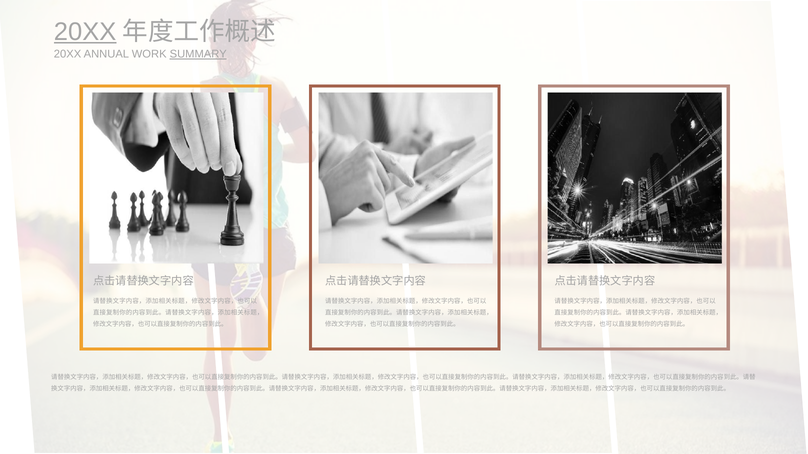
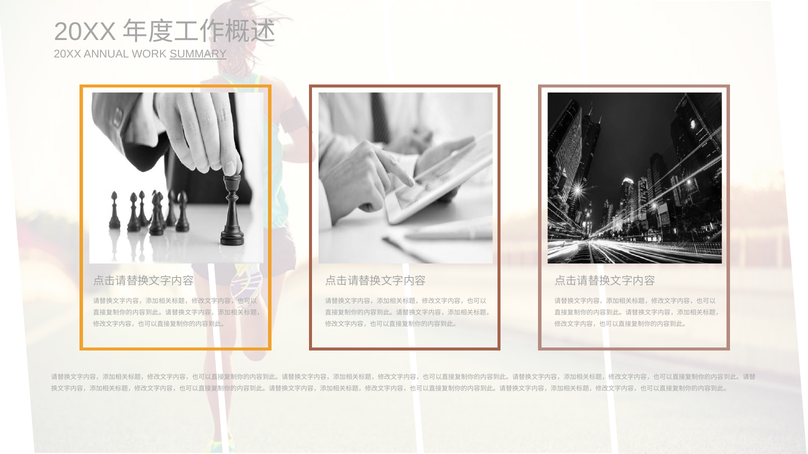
20XX at (85, 32) underline: present -> none
